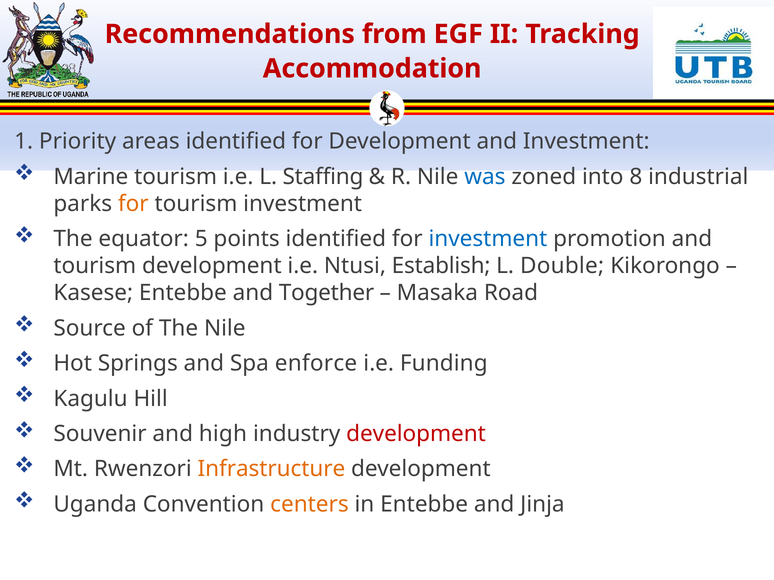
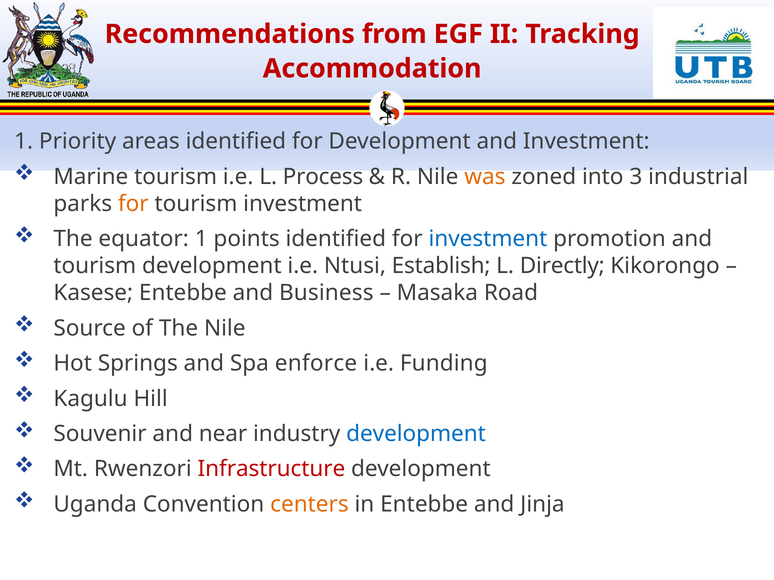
Staffing: Staffing -> Process
was colour: blue -> orange
8: 8 -> 3
equator 5: 5 -> 1
Double: Double -> Directly
Together: Together -> Business
high: high -> near
development at (416, 434) colour: red -> blue
Infrastructure colour: orange -> red
